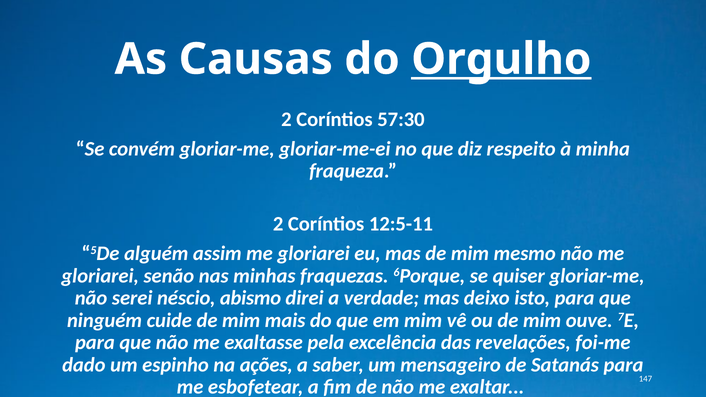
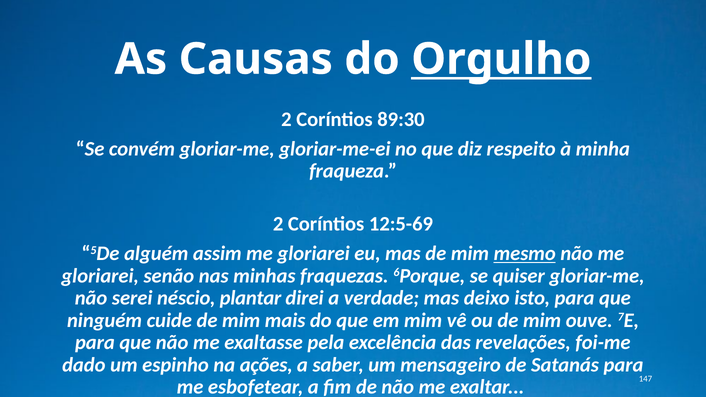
57:30: 57:30 -> 89:30
12:5-11: 12:5-11 -> 12:5-69
mesmo underline: none -> present
abismo: abismo -> plantar
